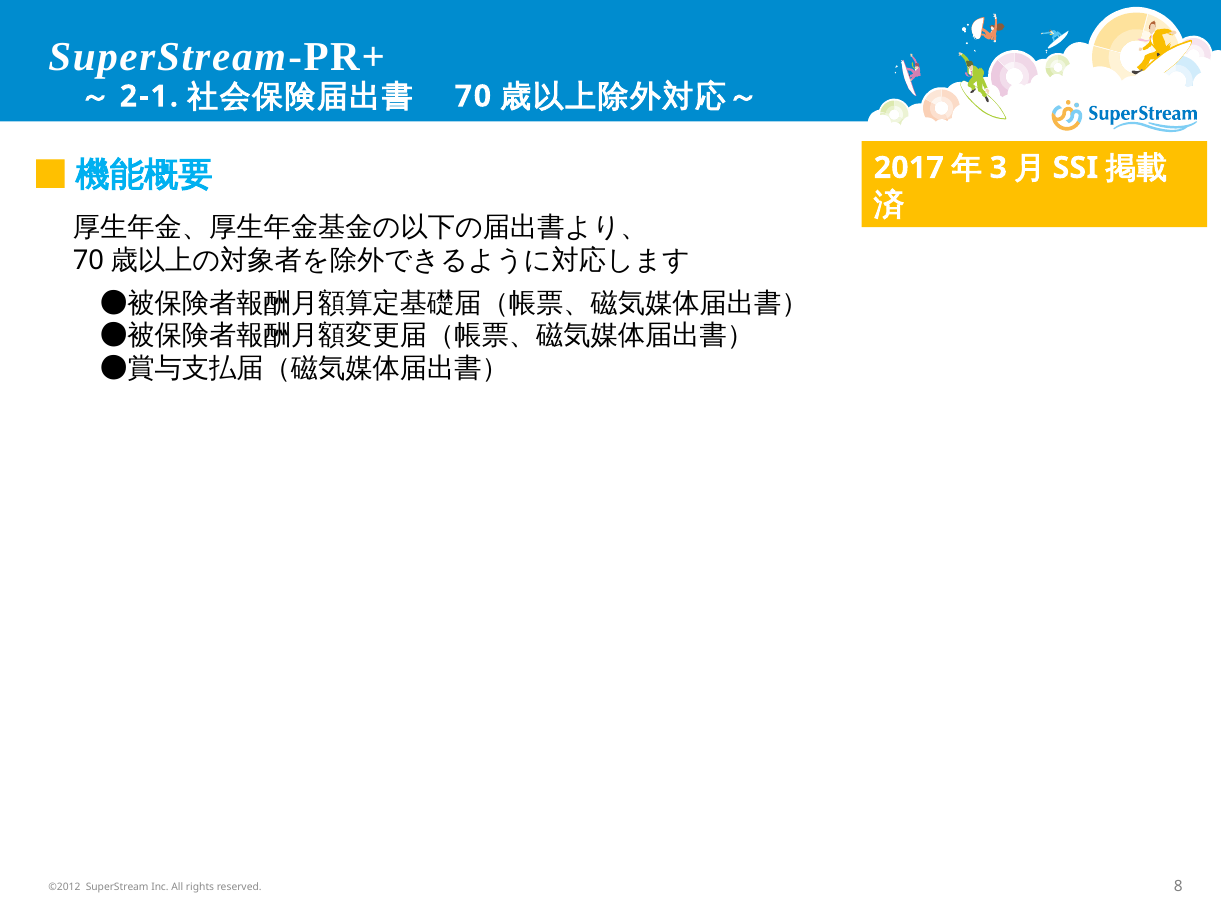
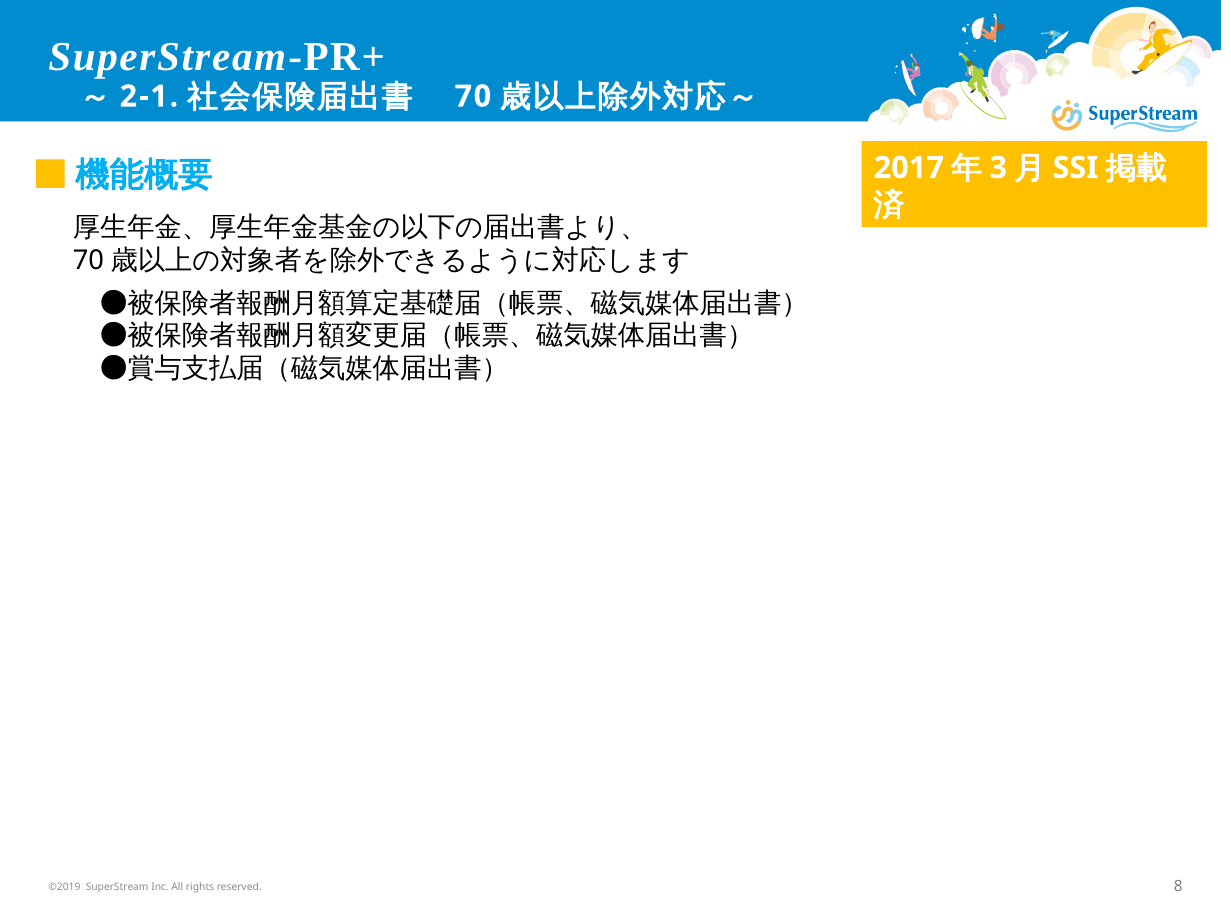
©2012: ©2012 -> ©2019
